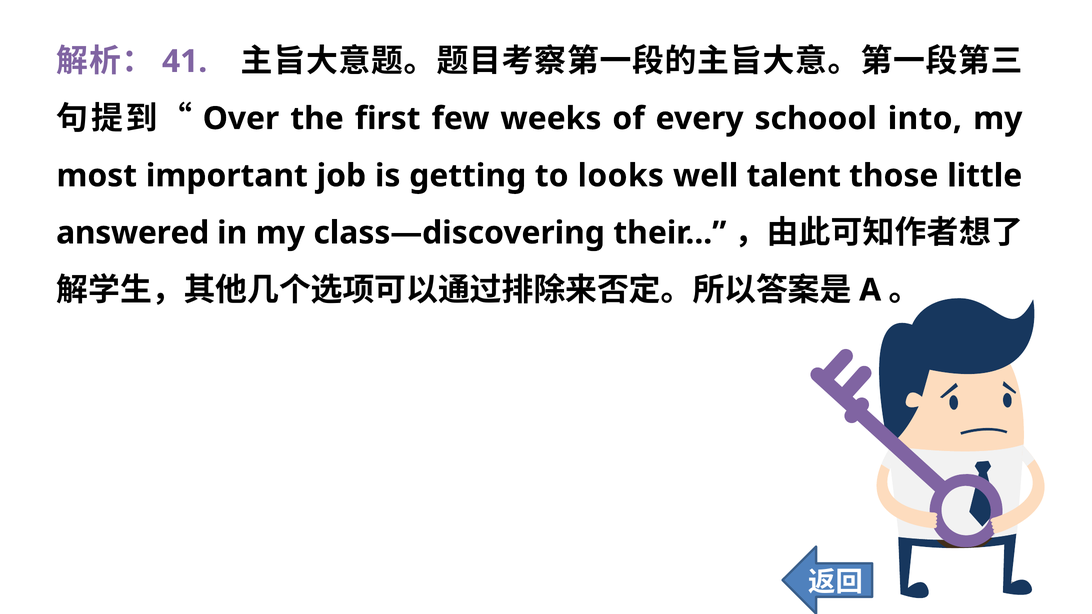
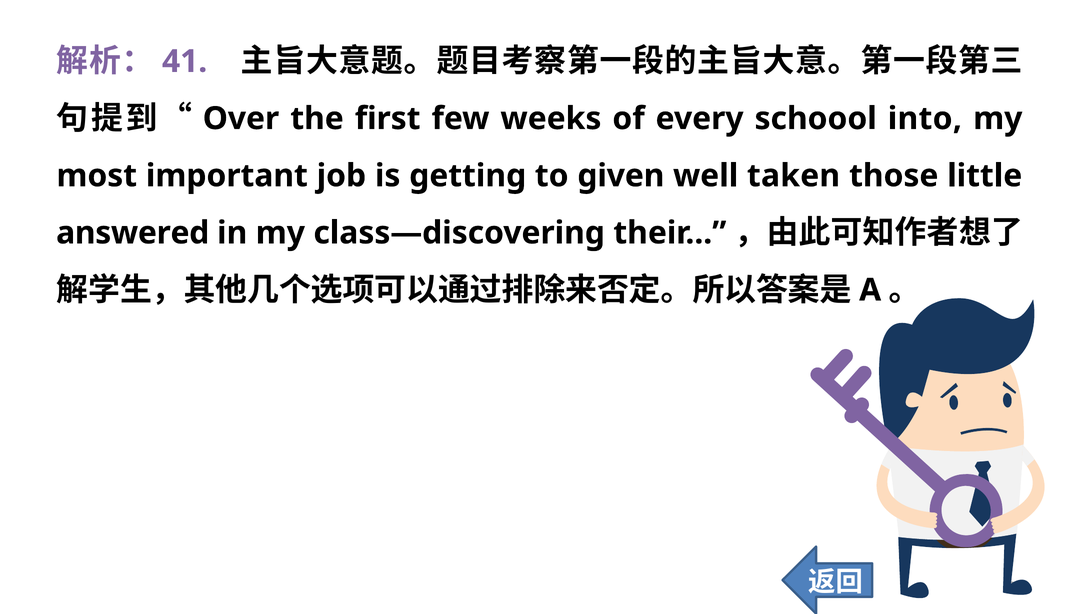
looks: looks -> given
talent: talent -> taken
